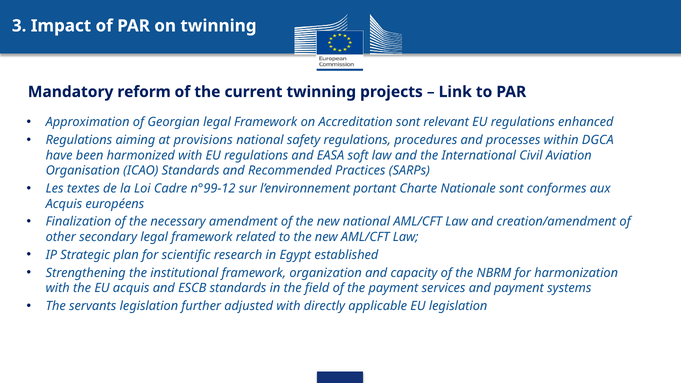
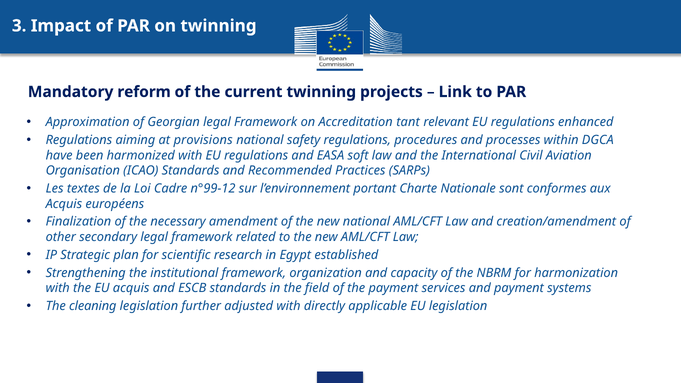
Accreditation sont: sont -> tant
servants: servants -> cleaning
